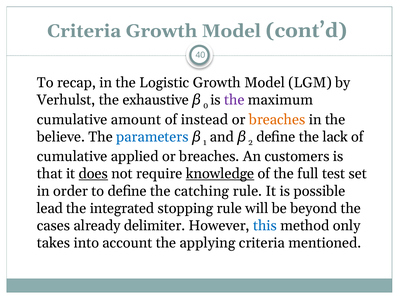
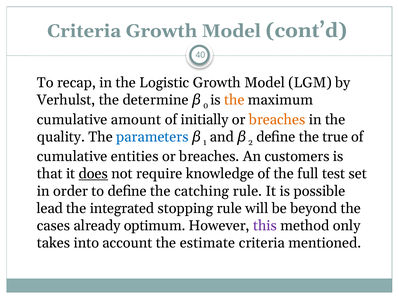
exhaustive: exhaustive -> determine
the at (234, 100) colour: purple -> orange
instead: instead -> initially
believe: believe -> quality
lack: lack -> true
applied: applied -> entities
knowledge underline: present -> none
delimiter: delimiter -> optimum
this colour: blue -> purple
applying: applying -> estimate
